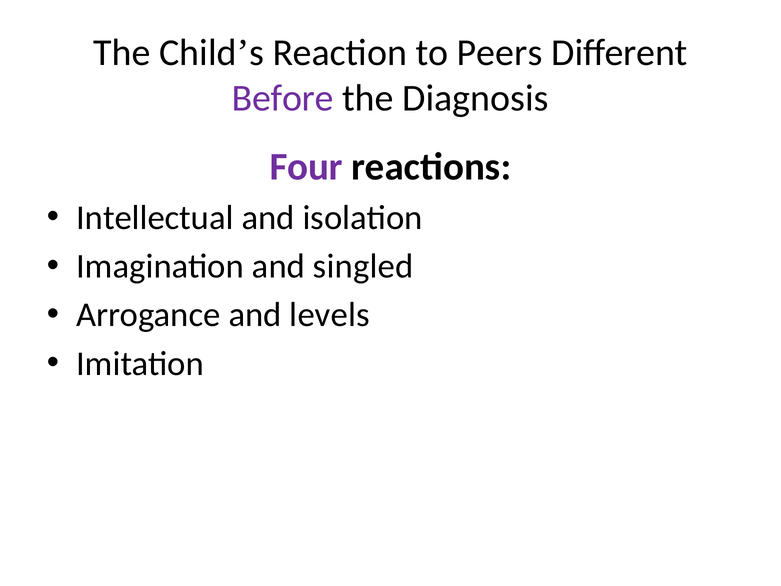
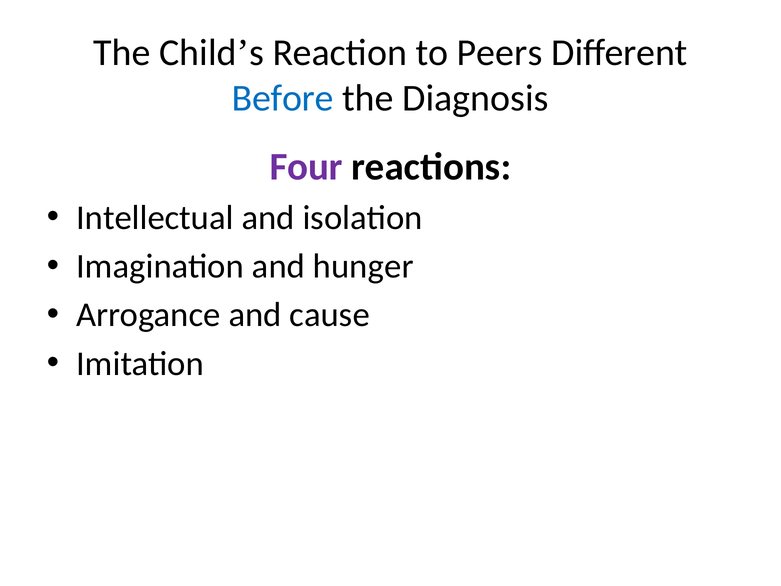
Before colour: purple -> blue
singled: singled -> hunger
levels: levels -> cause
